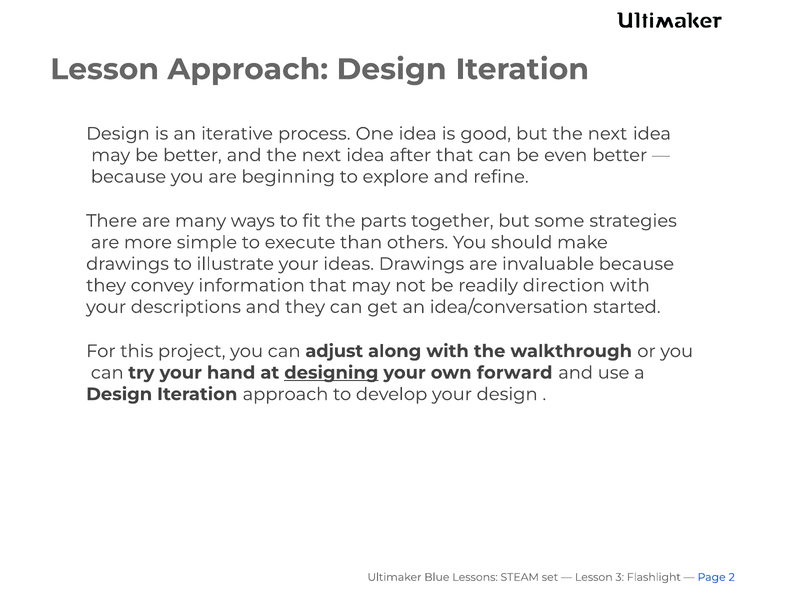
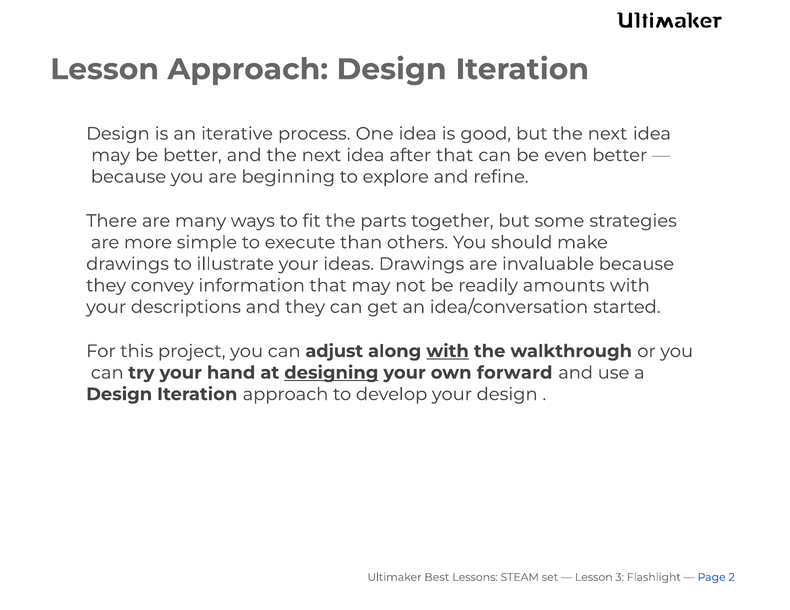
direction: direction -> amounts
with at (448, 351) underline: none -> present
Blue: Blue -> Best
